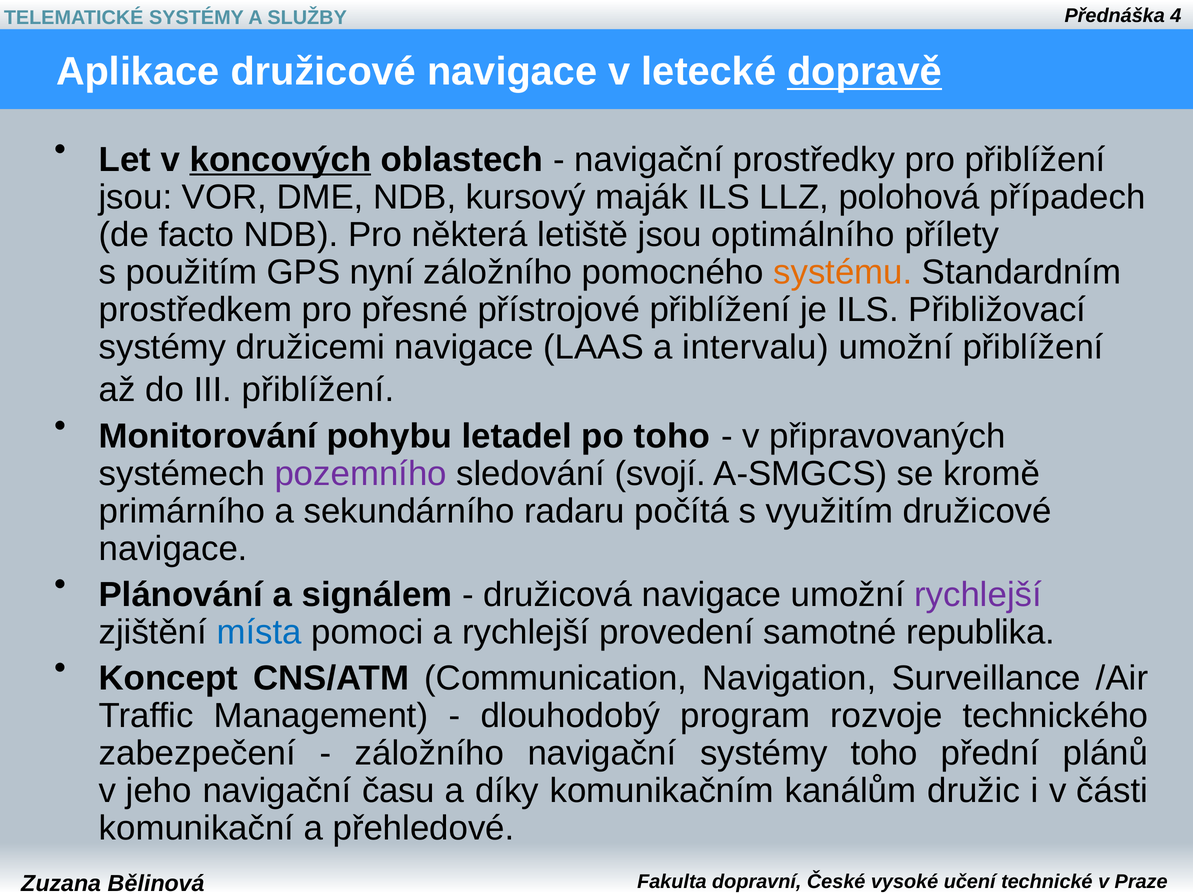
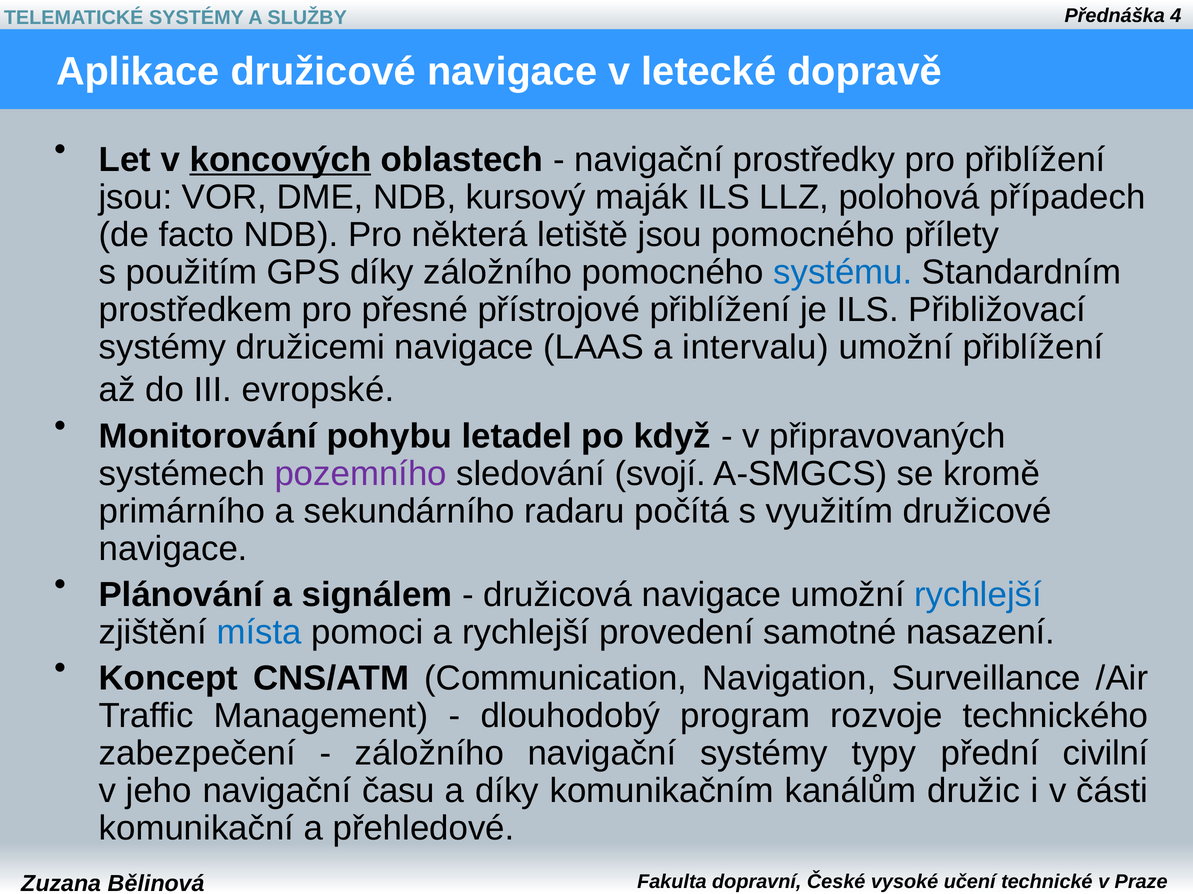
dopravě underline: present -> none
jsou optimálního: optimálního -> pomocného
GPS nyní: nyní -> díky
systému colour: orange -> blue
III přiblížení: přiblížení -> evropské
po toho: toho -> když
rychlejší at (978, 595) colour: purple -> blue
republika: republika -> nasazení
systémy toho: toho -> typy
plánů: plánů -> civilní
